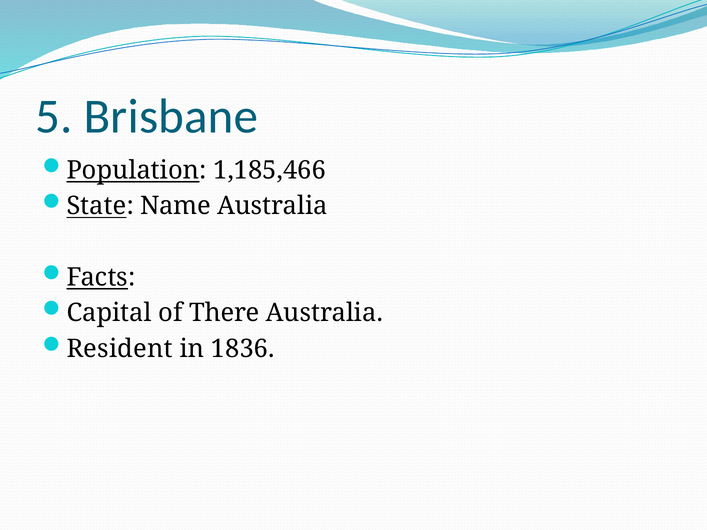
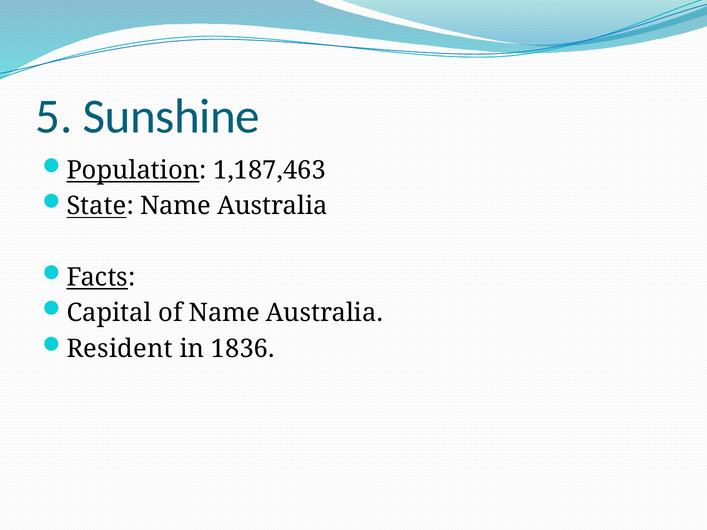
Brisbane: Brisbane -> Sunshine
1,185,466: 1,185,466 -> 1,187,463
of There: There -> Name
